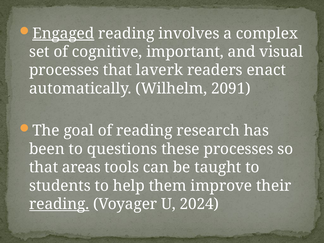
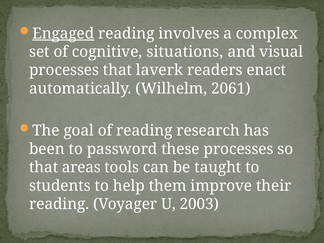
important: important -> situations
2091: 2091 -> 2061
questions: questions -> password
reading at (59, 204) underline: present -> none
2024: 2024 -> 2003
